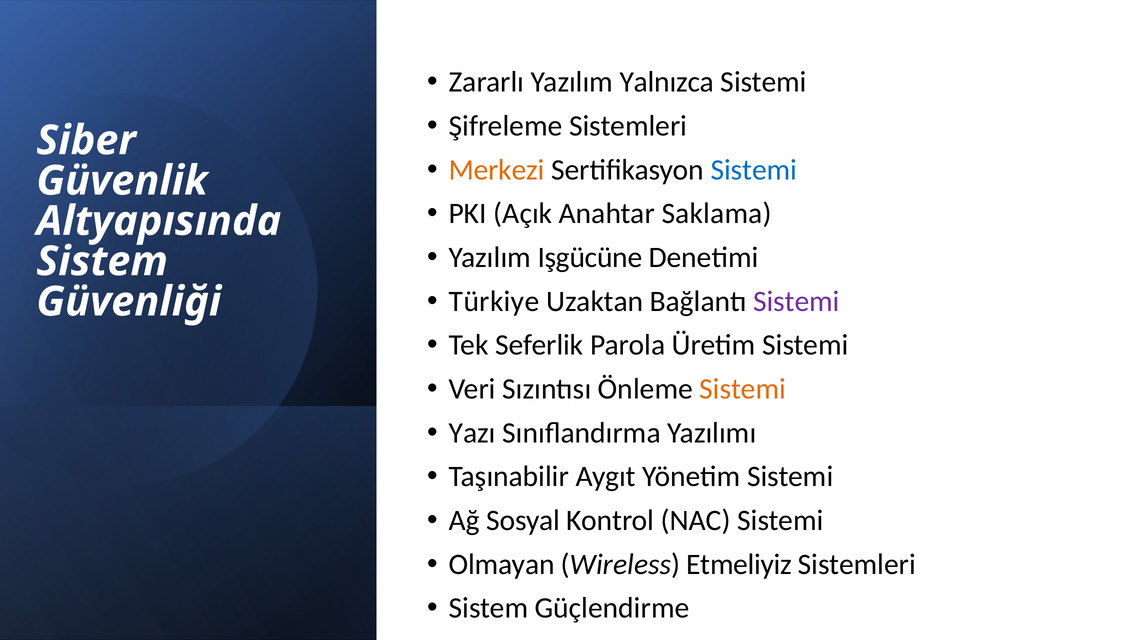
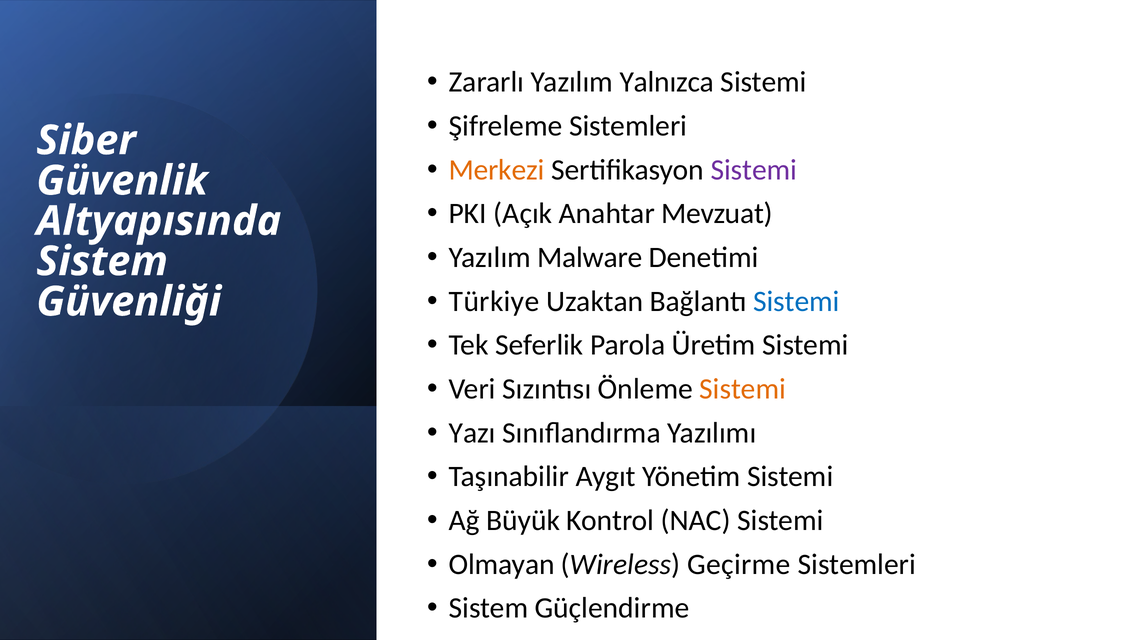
Sistemi at (754, 170) colour: blue -> purple
Saklama: Saklama -> Mevzuat
Işgücüne: Işgücüne -> Malware
Sistemi at (796, 301) colour: purple -> blue
Sosyal: Sosyal -> Büyük
Etmeliyiz: Etmeliyiz -> Geçirme
